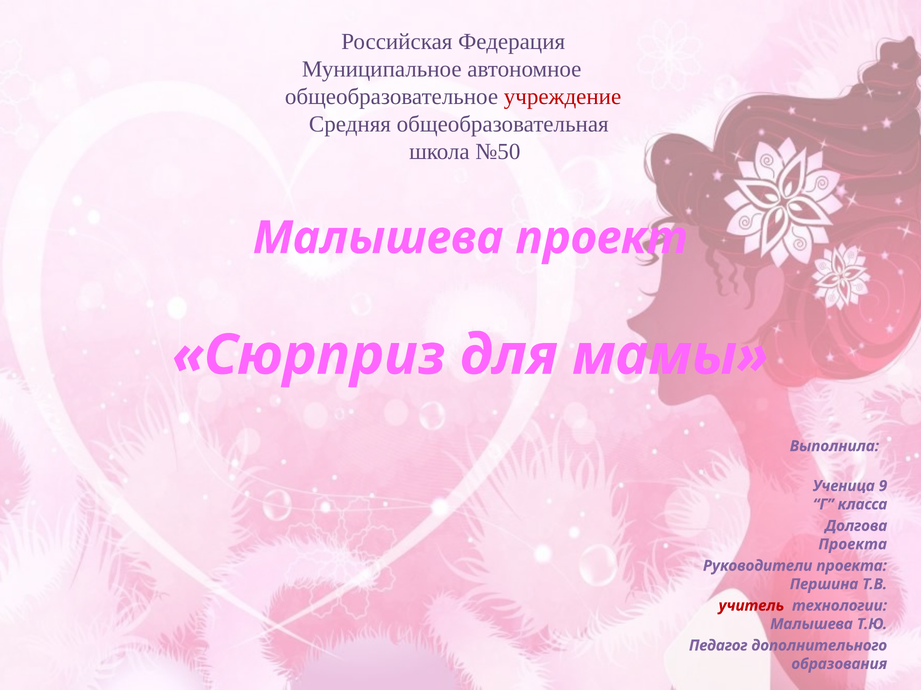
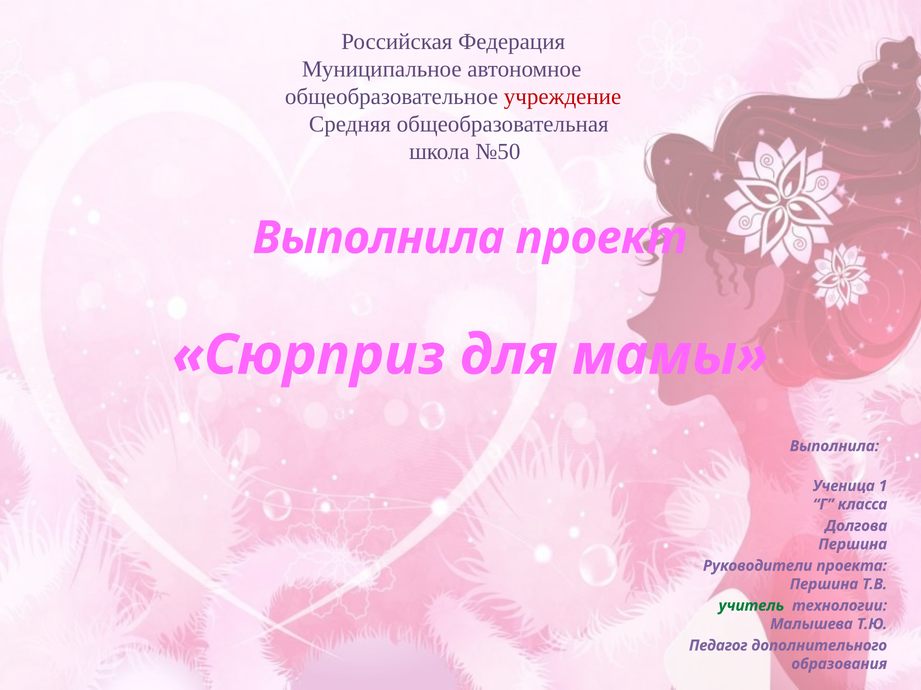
Малышева at (378, 238): Малышева -> Выполнила
9: 9 -> 1
Проекта at (853, 545): Проекта -> Першина
учитель colour: red -> green
